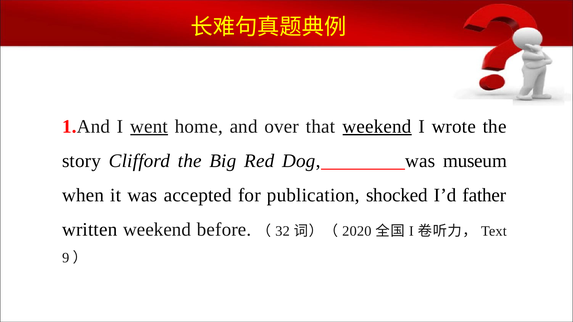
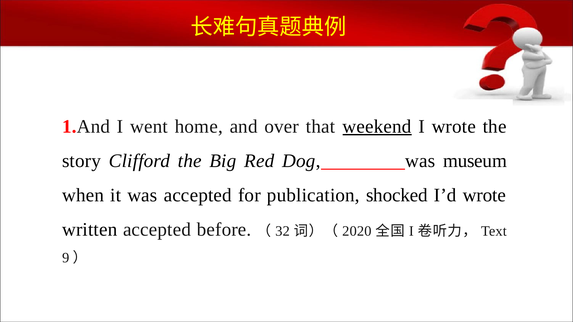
went underline: present -> none
I’d father: father -> wrote
written weekend: weekend -> accepted
